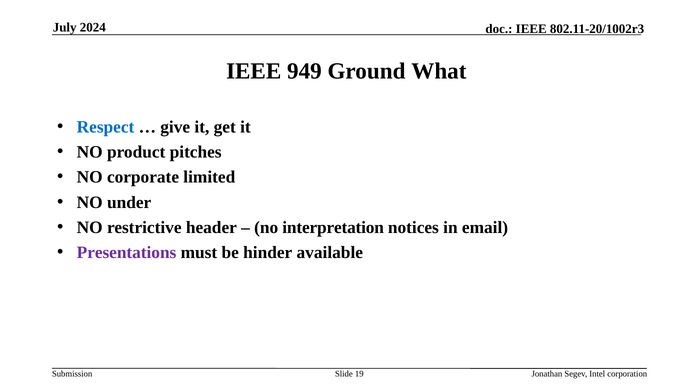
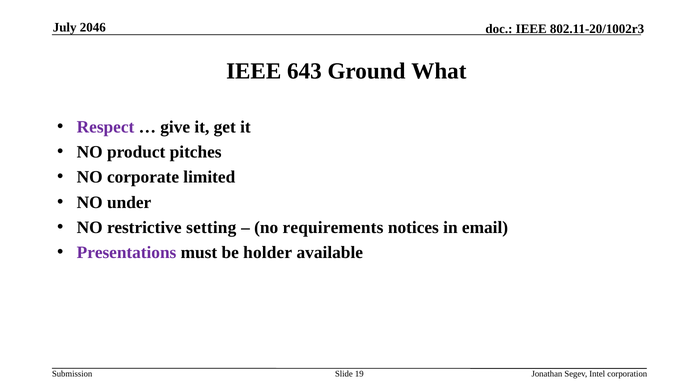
2024: 2024 -> 2046
949: 949 -> 643
Respect colour: blue -> purple
header: header -> setting
interpretation: interpretation -> requirements
hinder: hinder -> holder
